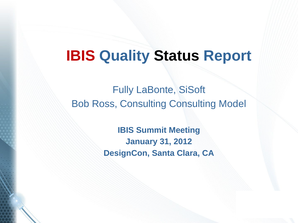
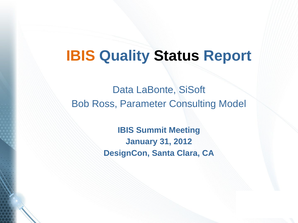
IBIS at (81, 56) colour: red -> orange
Fully: Fully -> Data
Ross Consulting: Consulting -> Parameter
